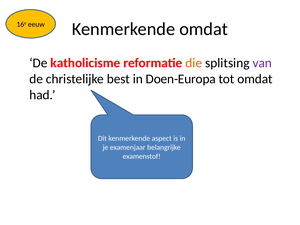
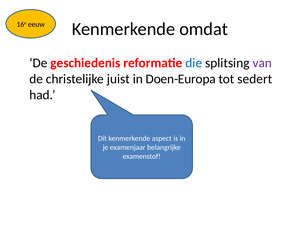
katholicisme: katholicisme -> geschiedenis
die colour: orange -> blue
best: best -> juist
tot omdat: omdat -> sedert
